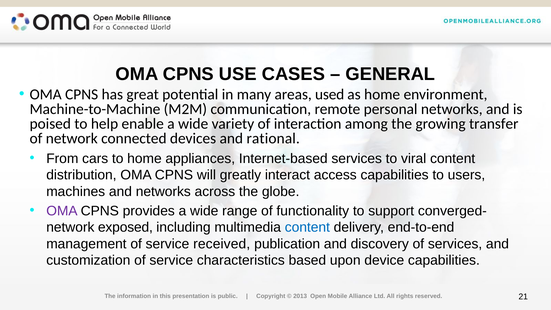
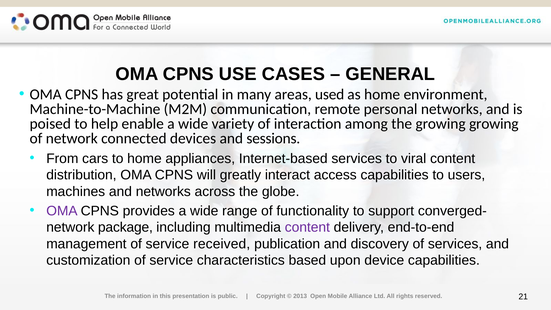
growing transfer: transfer -> growing
rational: rational -> sessions
exposed: exposed -> package
content at (307, 227) colour: blue -> purple
